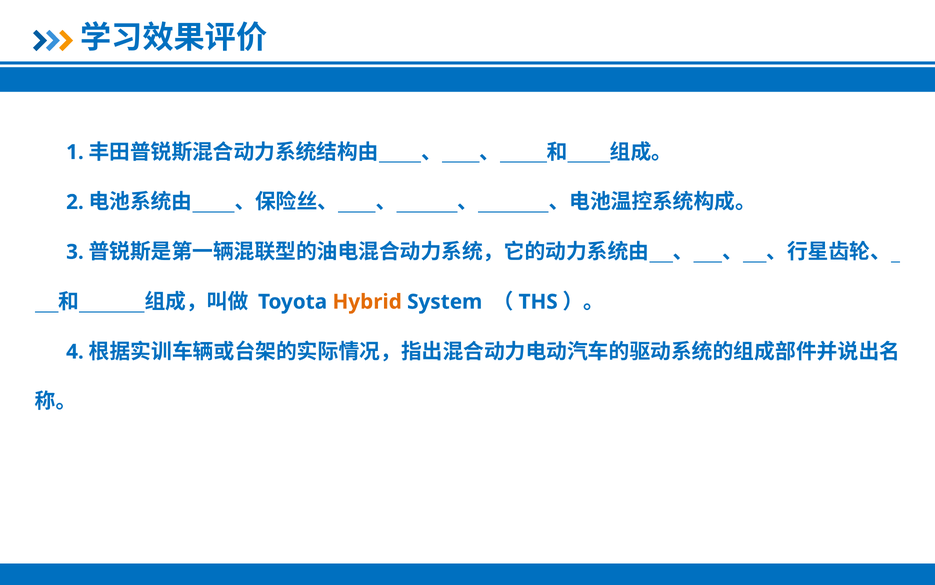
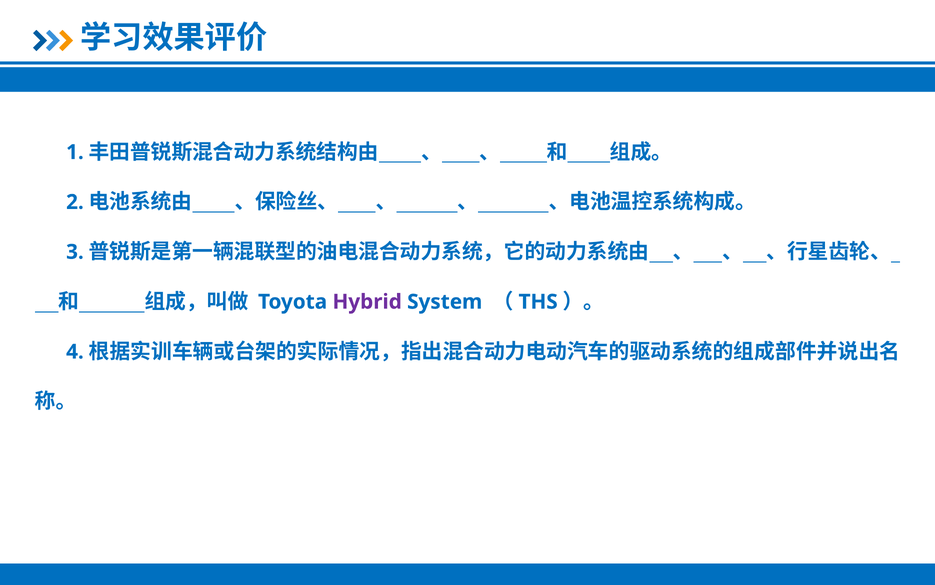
Hybrid colour: orange -> purple
